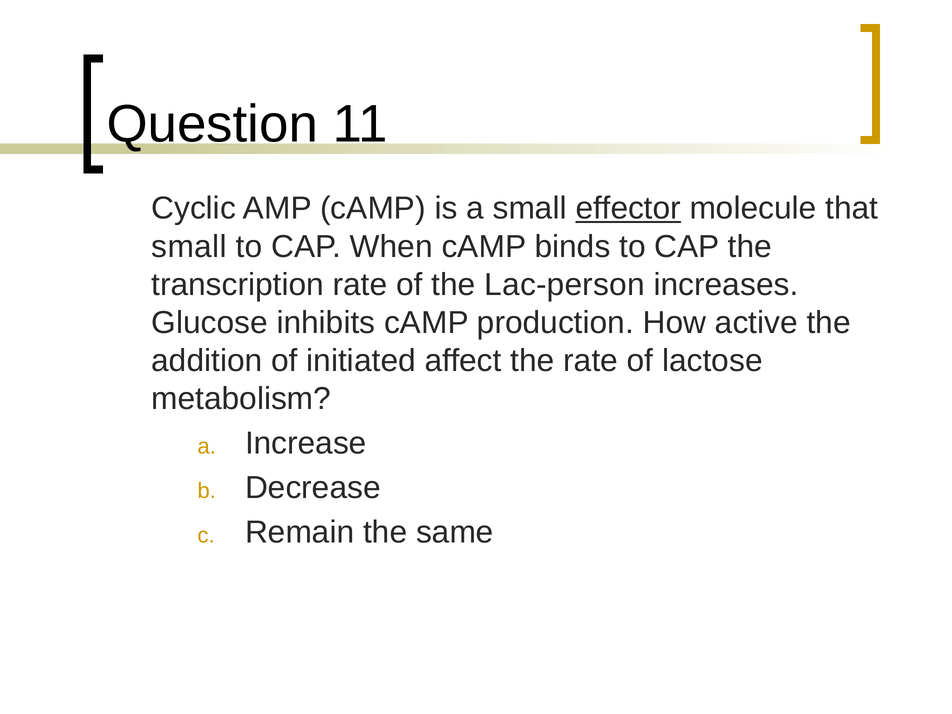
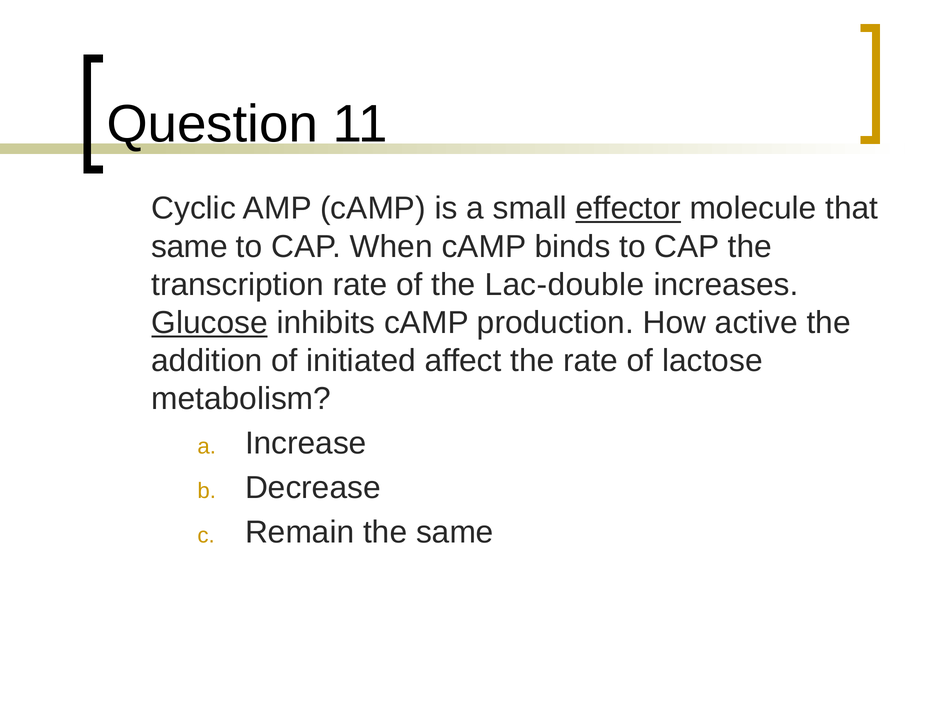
small at (189, 247): small -> same
Lac-person: Lac-person -> Lac-double
Glucose underline: none -> present
